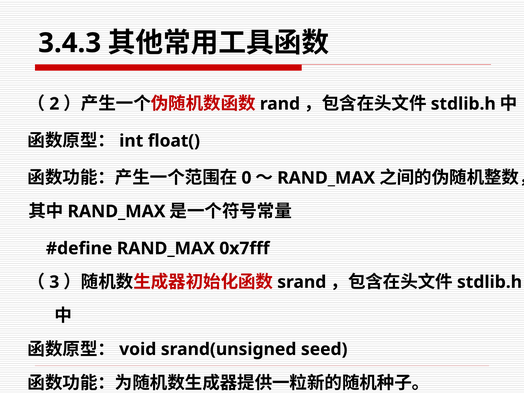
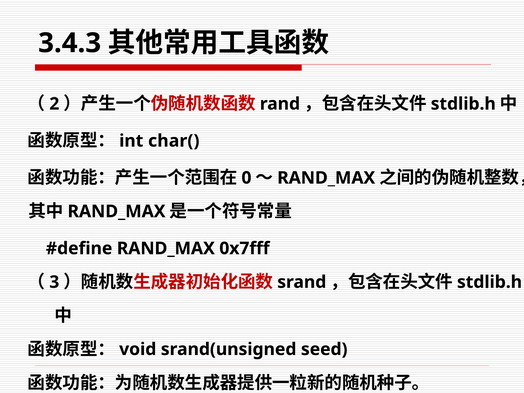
float(: float( -> char(
